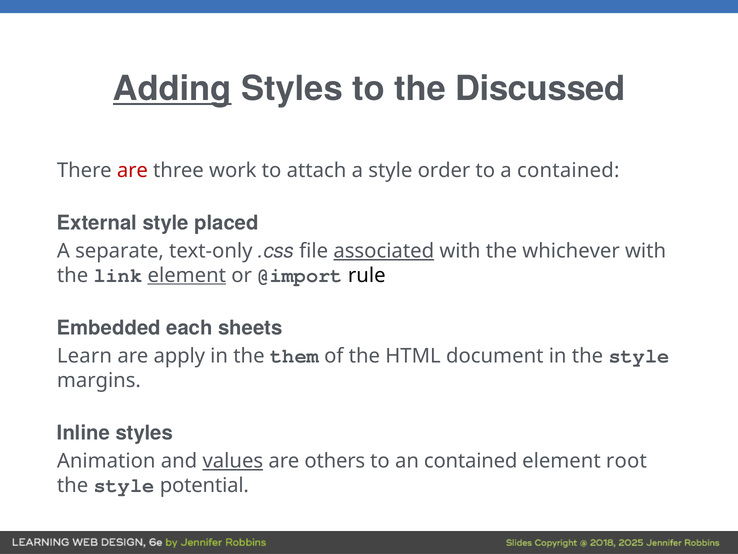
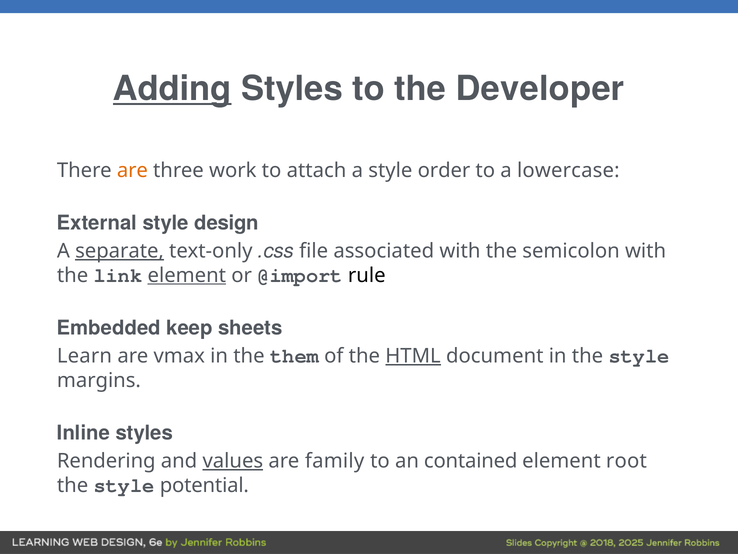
Discussed: Discussed -> Developer
are at (132, 170) colour: red -> orange
a contained: contained -> lowercase
placed: placed -> design
separate underline: none -> present
associated underline: present -> none
whichever: whichever -> semicolon
each: each -> keep
apply: apply -> vmax
HTML underline: none -> present
Animation: Animation -> Rendering
others: others -> family
